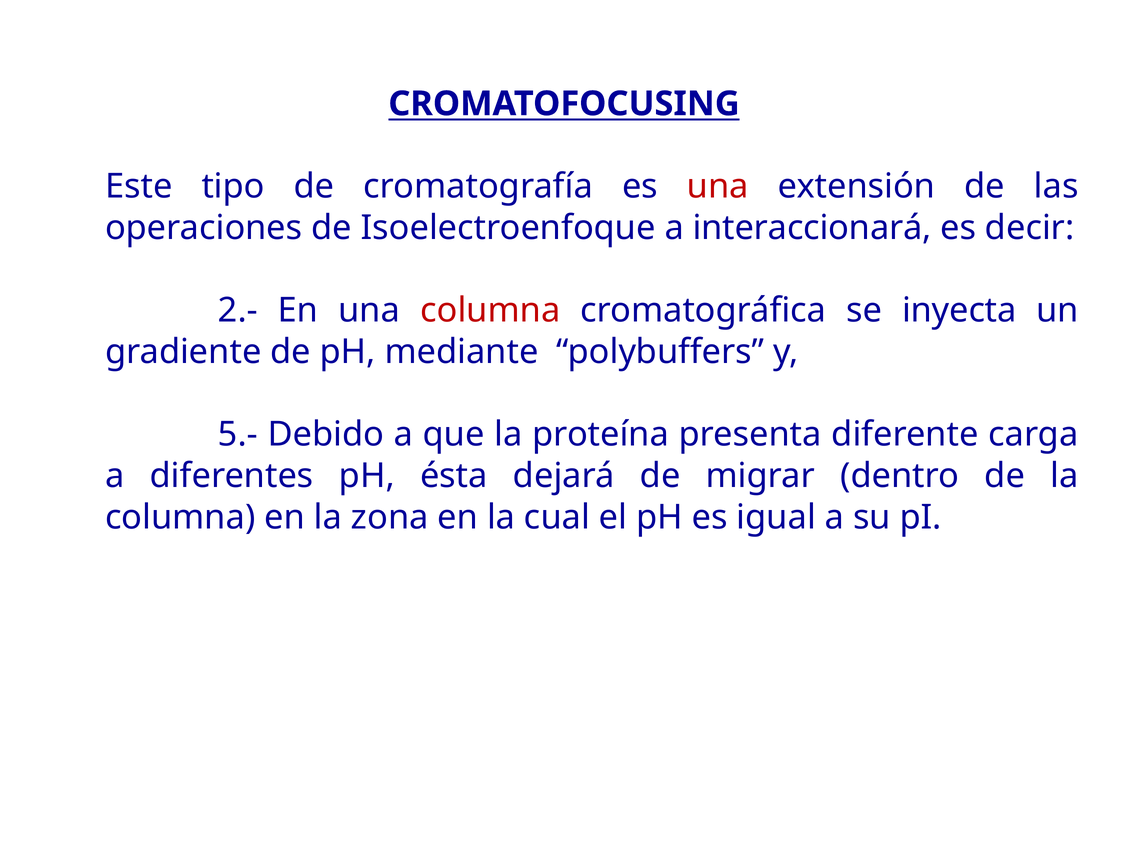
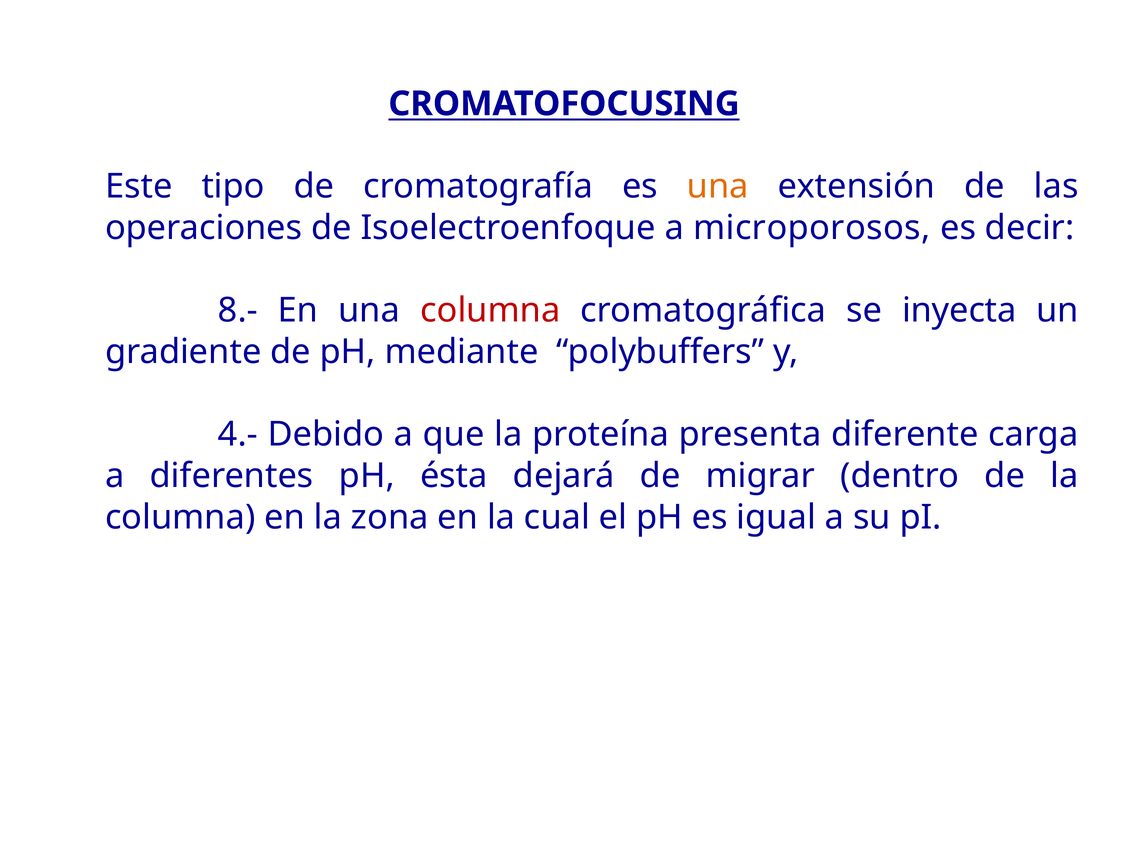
una at (718, 187) colour: red -> orange
interaccionará: interaccionará -> microporosos
2.-: 2.- -> 8.-
5.-: 5.- -> 4.-
